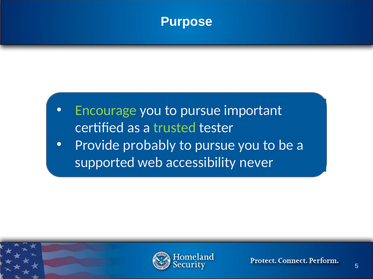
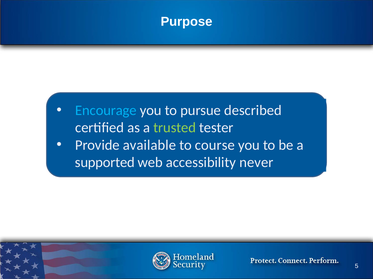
Encourage colour: light green -> light blue
important: important -> described
probably: probably -> available
pursue at (215, 145): pursue -> course
